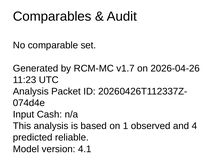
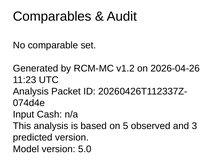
v1.7: v1.7 -> v1.2
1: 1 -> 5
4: 4 -> 3
predicted reliable: reliable -> version
4.1: 4.1 -> 5.0
